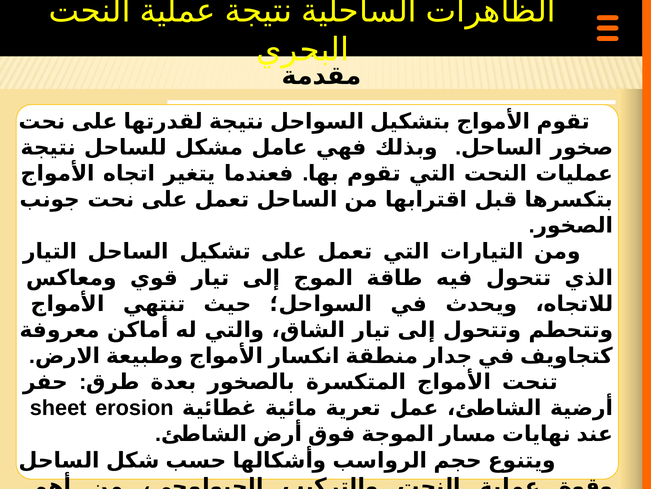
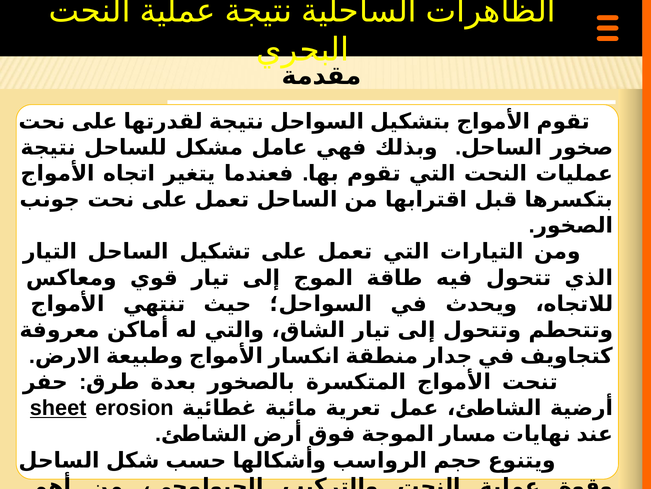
sheet underline: none -> present
